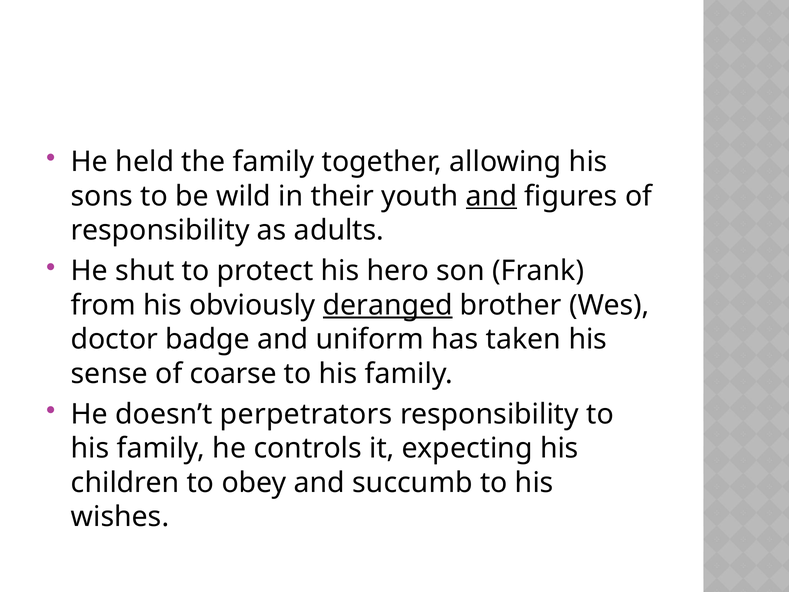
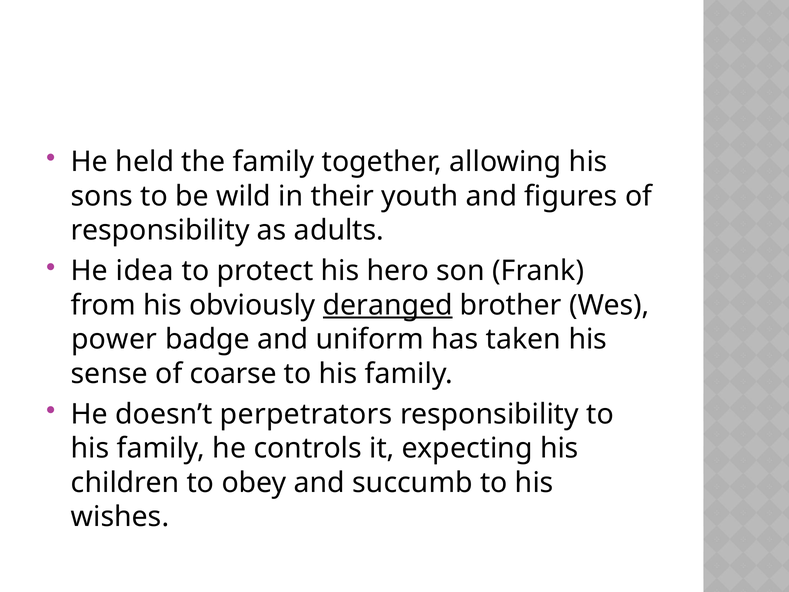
and at (491, 196) underline: present -> none
shut: shut -> idea
doctor: doctor -> power
